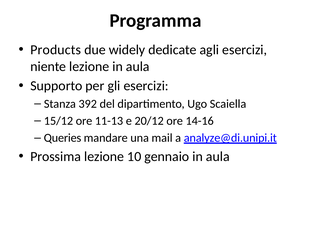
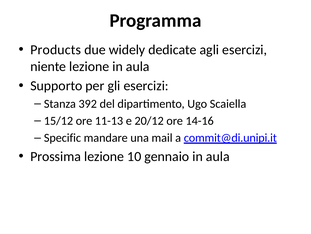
Queries: Queries -> Specific
analyze@di.unipi.it: analyze@di.unipi.it -> commit@di.unipi.it
